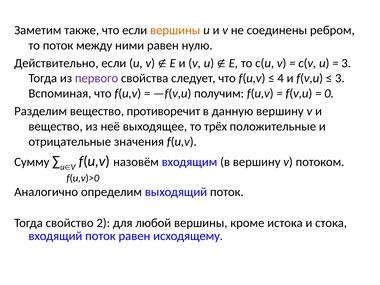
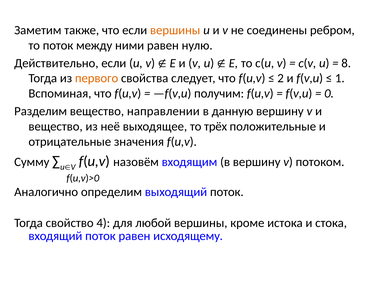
3 at (346, 63): 3 -> 8
первого colour: purple -> orange
4: 4 -> 2
3 at (340, 78): 3 -> 1
противоречит: противоречит -> направлении
2: 2 -> 4
